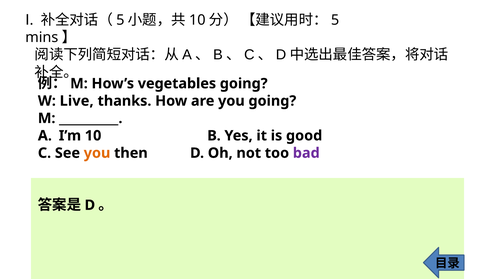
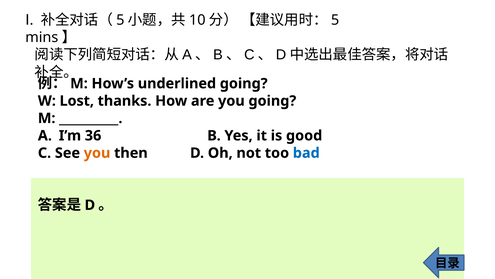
vegetables: vegetables -> underlined
Live: Live -> Lost
I’m 10: 10 -> 36
bad colour: purple -> blue
